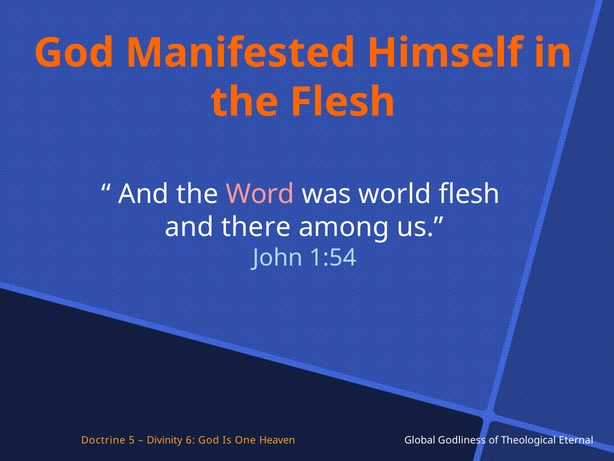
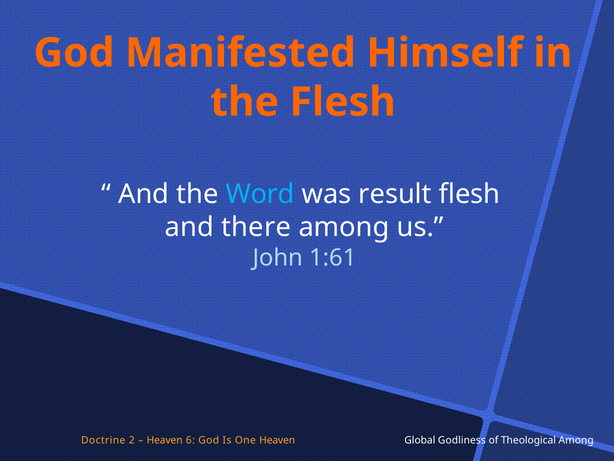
Word colour: pink -> light blue
world: world -> result
1:54: 1:54 -> 1:61
5: 5 -> 2
Divinity at (165, 440): Divinity -> Heaven
Theological Eternal: Eternal -> Among
